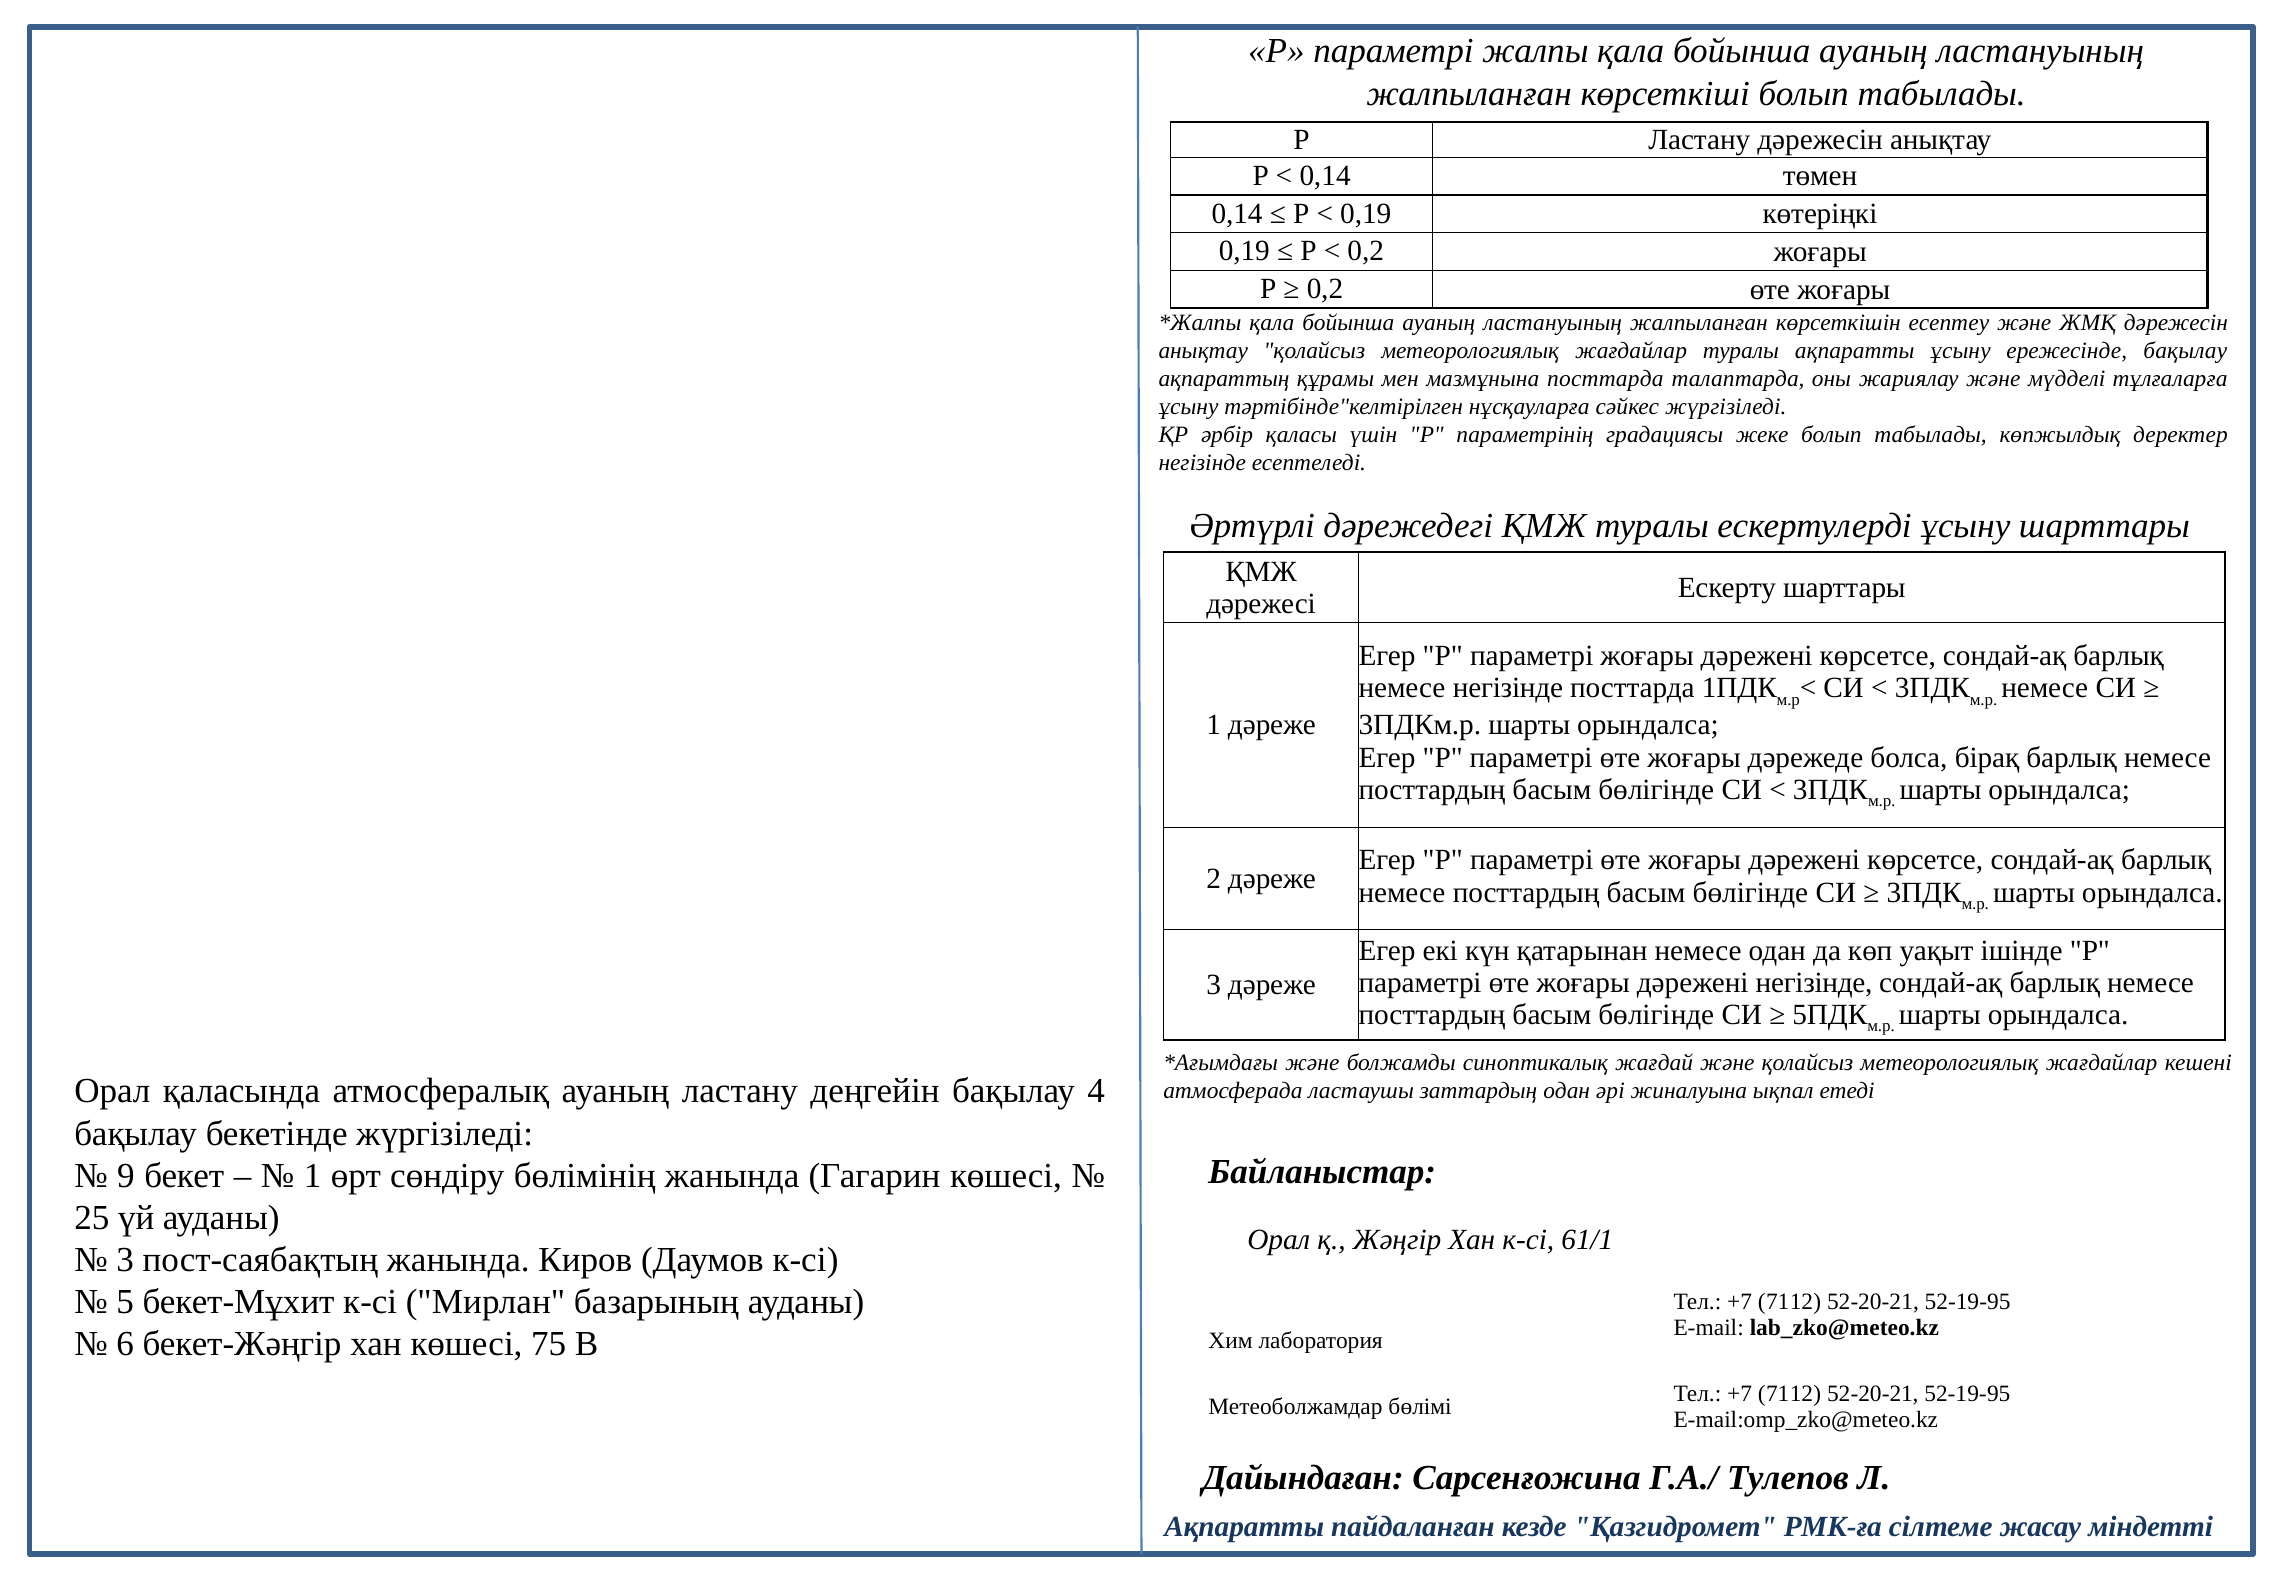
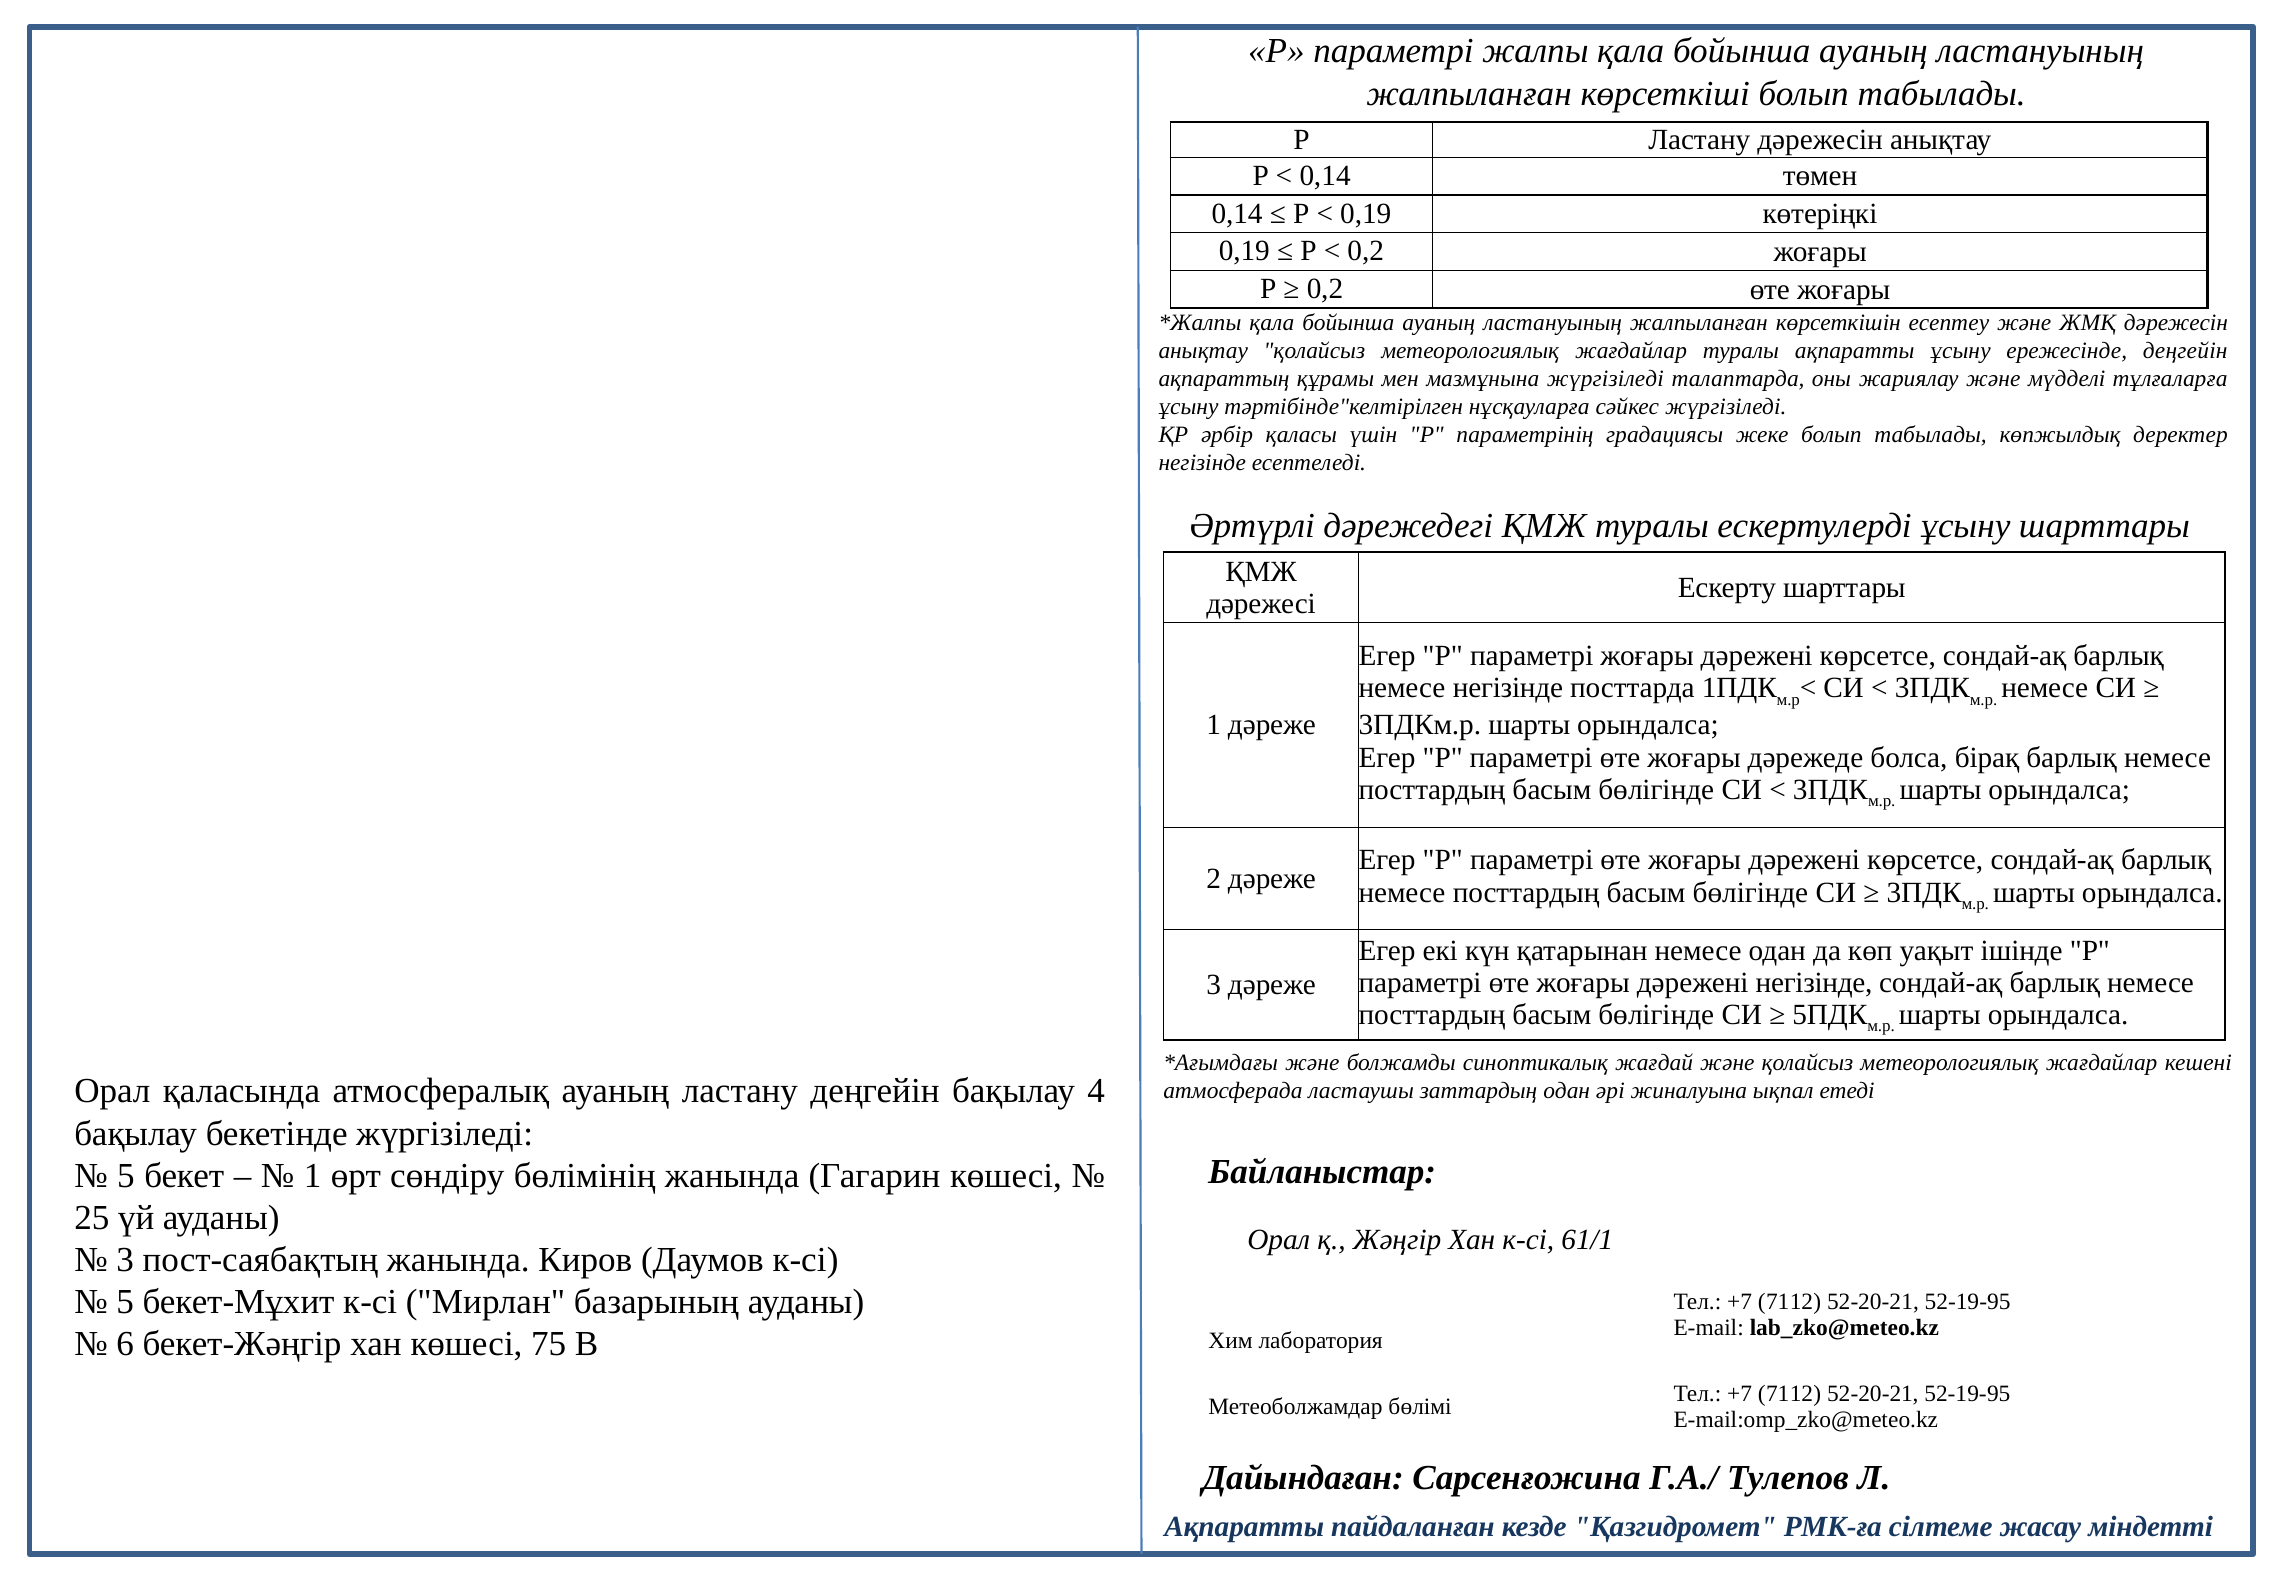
ережесінде бақылау: бақылау -> деңгейін
мазмұнына посттарда: посттарда -> жүргізіледі
9 at (126, 1175): 9 -> 5
